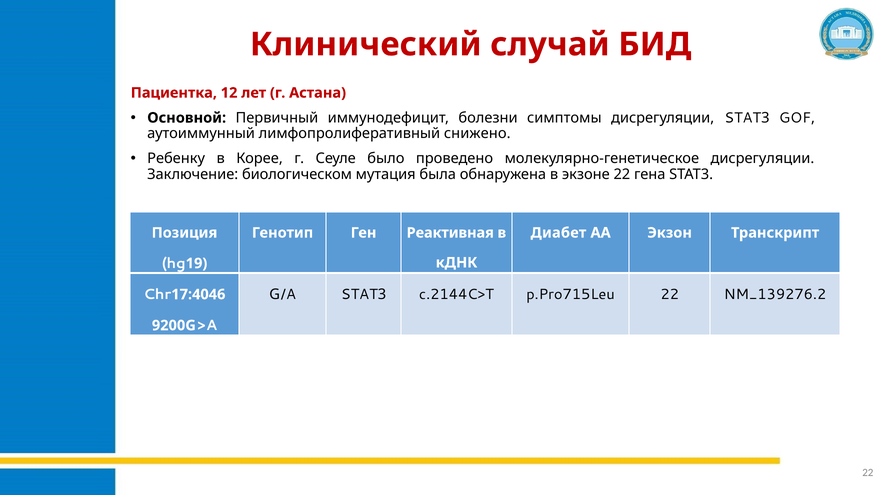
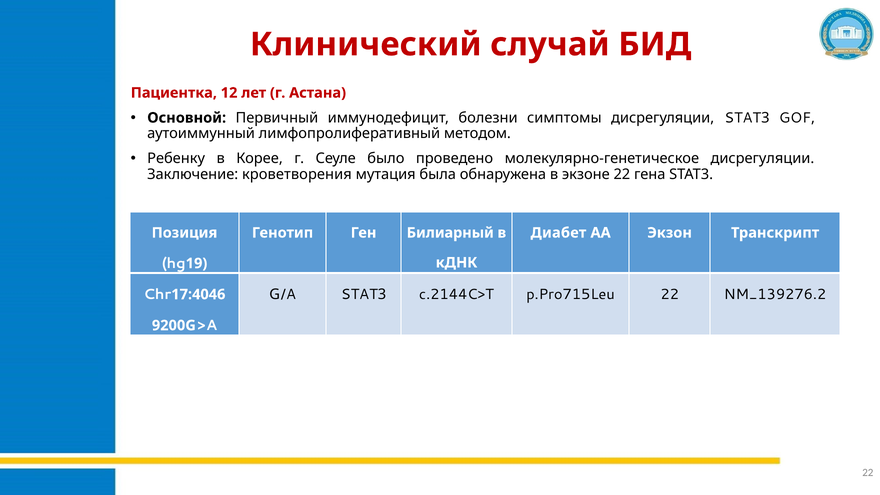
снижено: снижено -> методом
биологическом: биологическом -> кроветворения
Реактивная: Реактивная -> Билиарный
